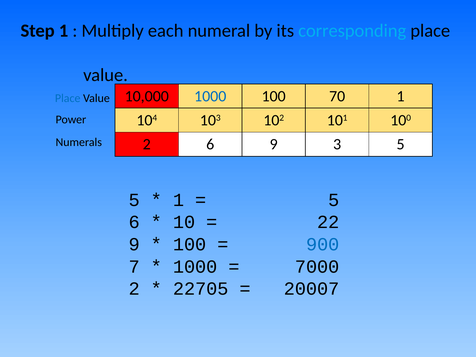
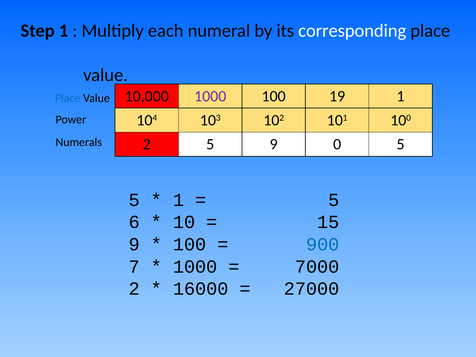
corresponding colour: light blue -> white
1000 at (210, 96) colour: blue -> purple
70: 70 -> 19
2 6: 6 -> 5
3: 3 -> 0
22: 22 -> 15
22705: 22705 -> 16000
20007: 20007 -> 27000
